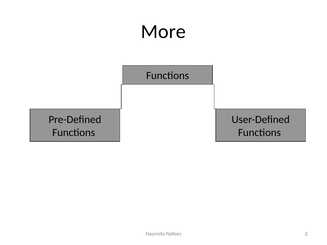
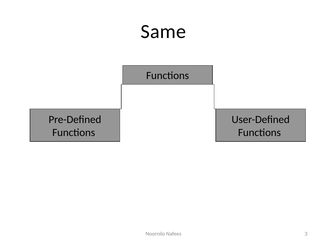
More: More -> Same
